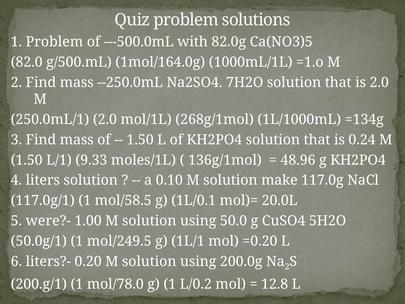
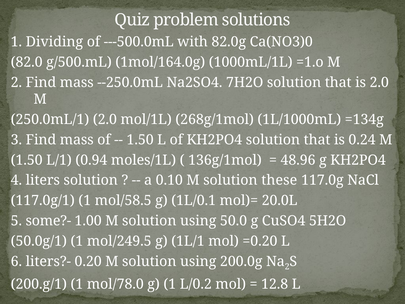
1 Problem: Problem -> Dividing
Ca(NO3)5: Ca(NO3)5 -> Ca(NO3)0
9.33: 9.33 -> 0.94
make: make -> these
were?-: were?- -> some?-
